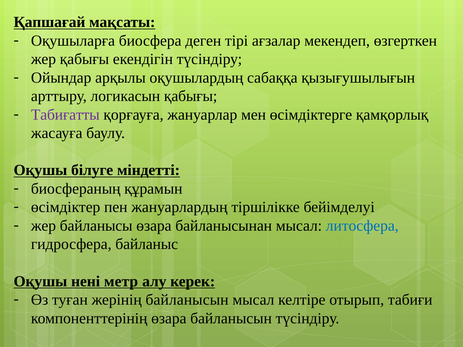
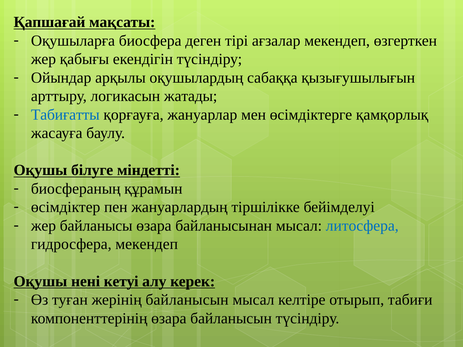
логикасын қабығы: қабығы -> жатады
Табиғатты colour: purple -> blue
гидросфера байланыс: байланыс -> мекендеп
метр: метр -> кетуі
